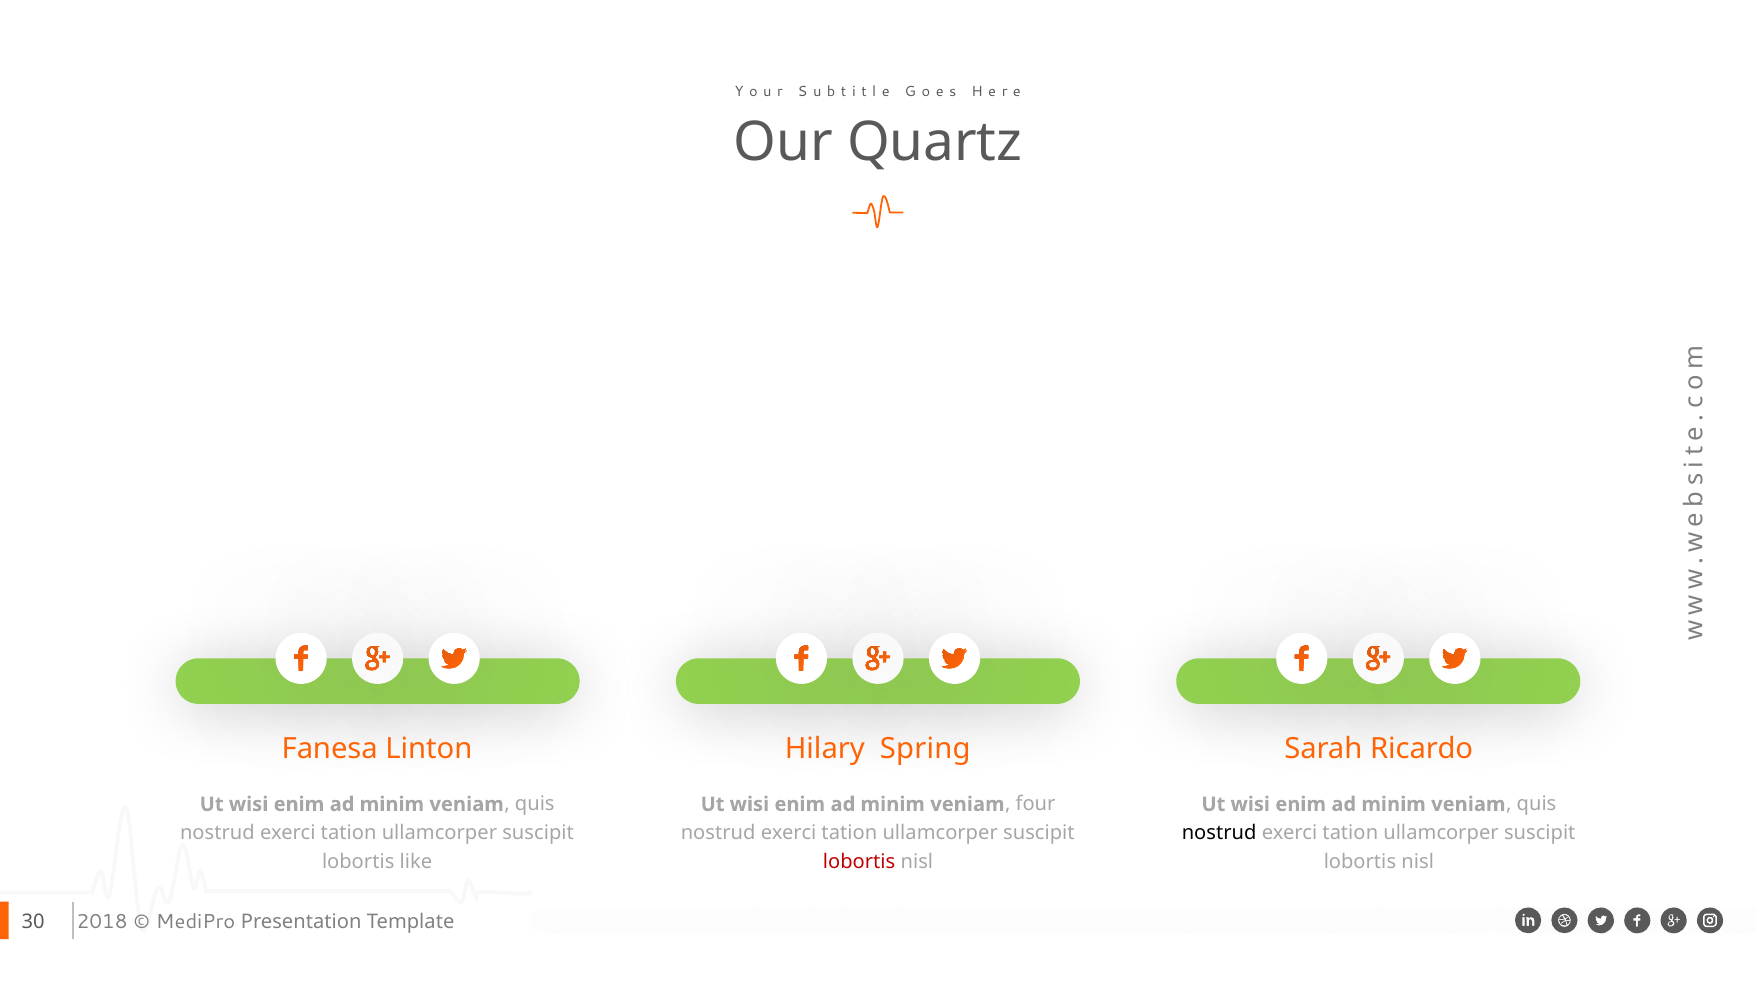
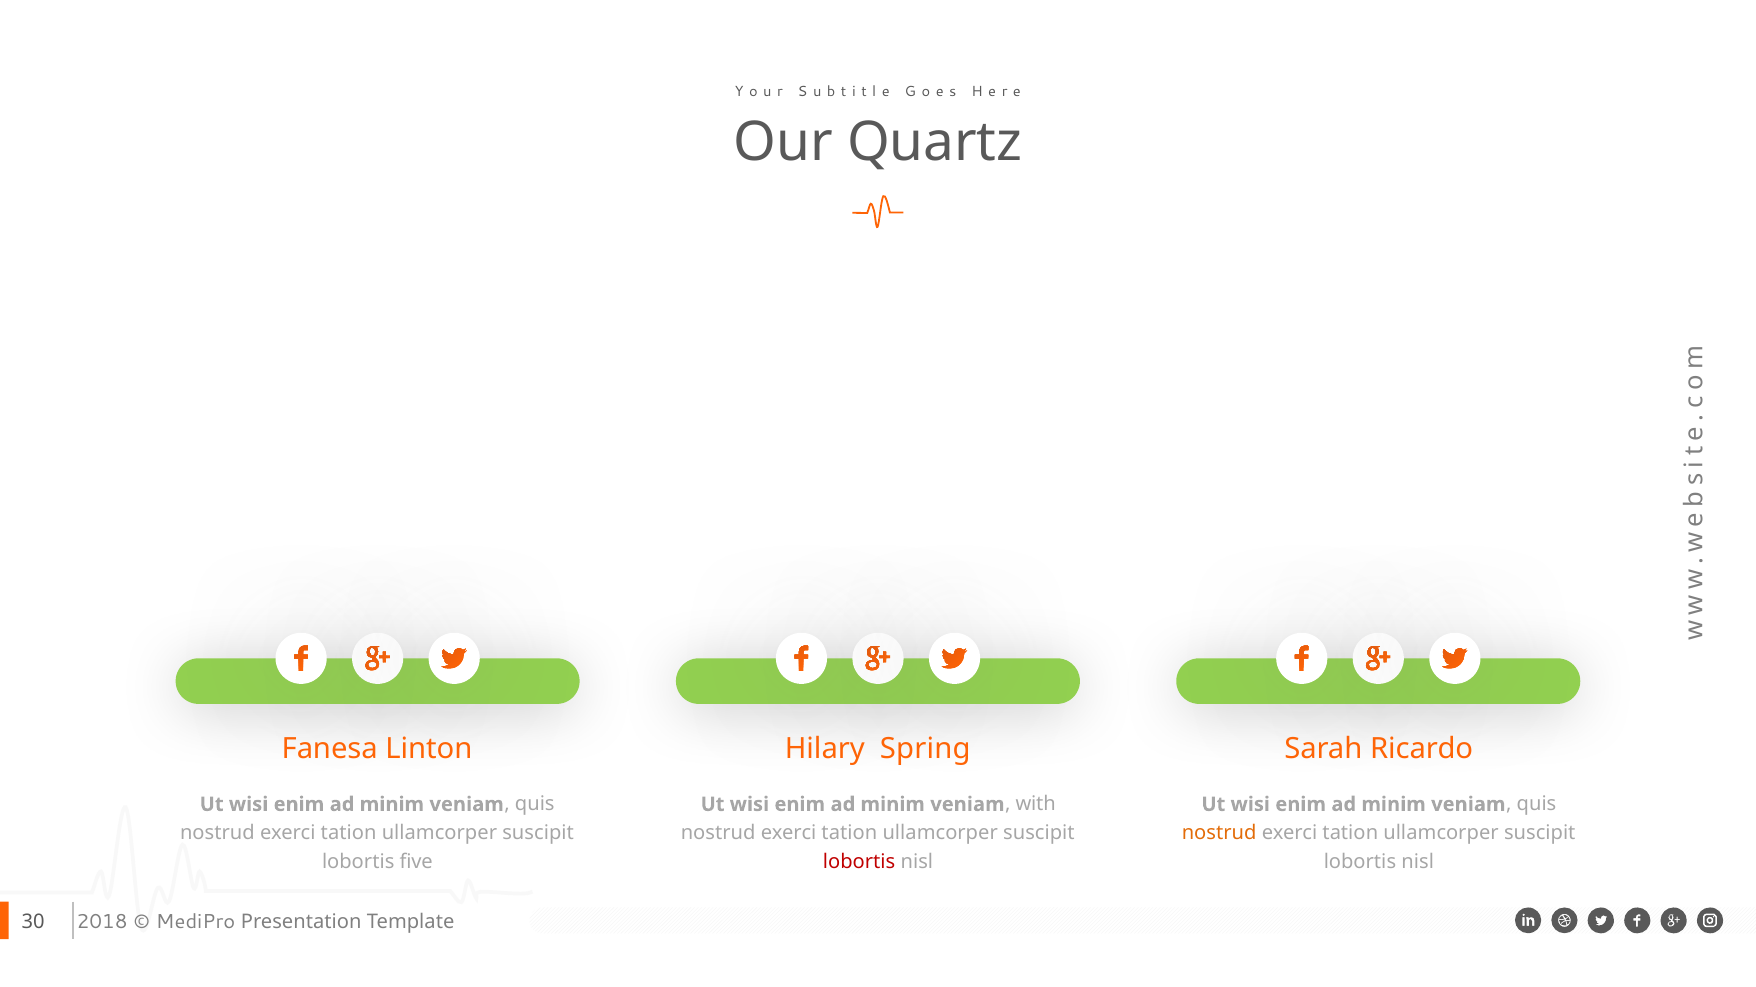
four: four -> with
nostrud at (1219, 834) colour: black -> orange
like: like -> five
